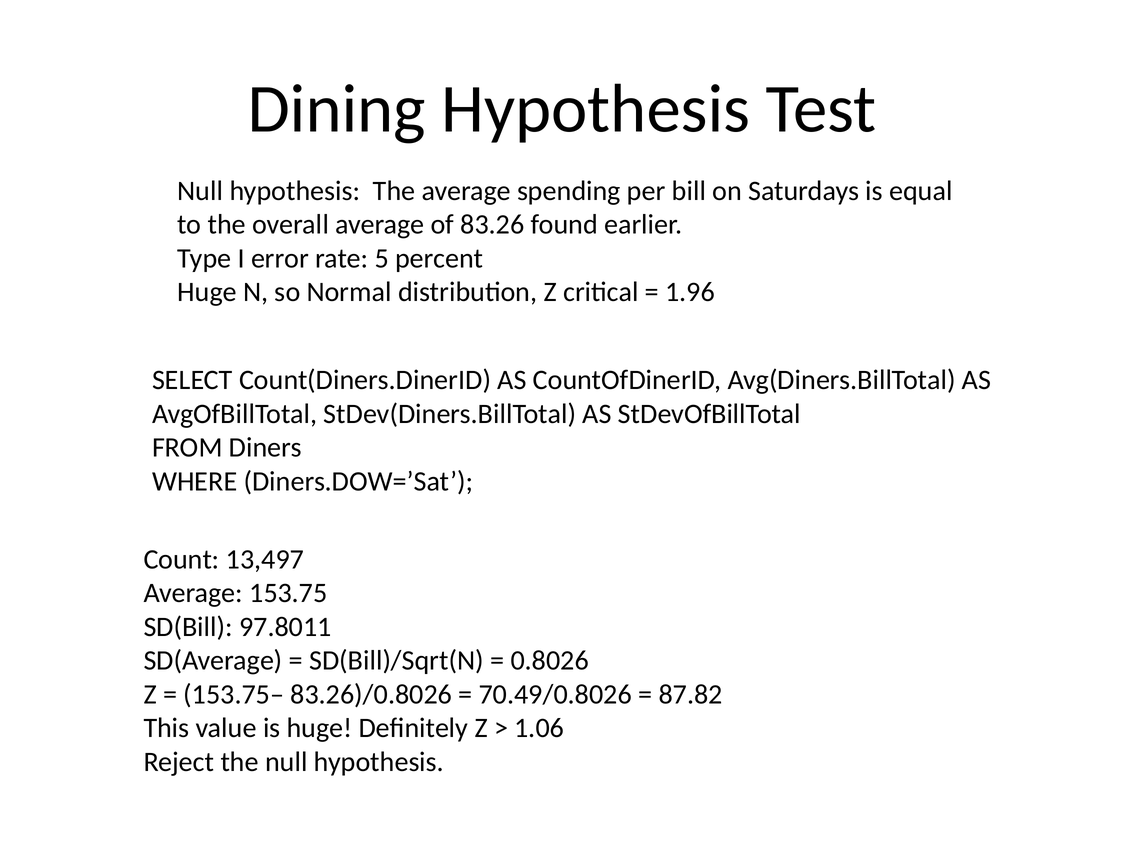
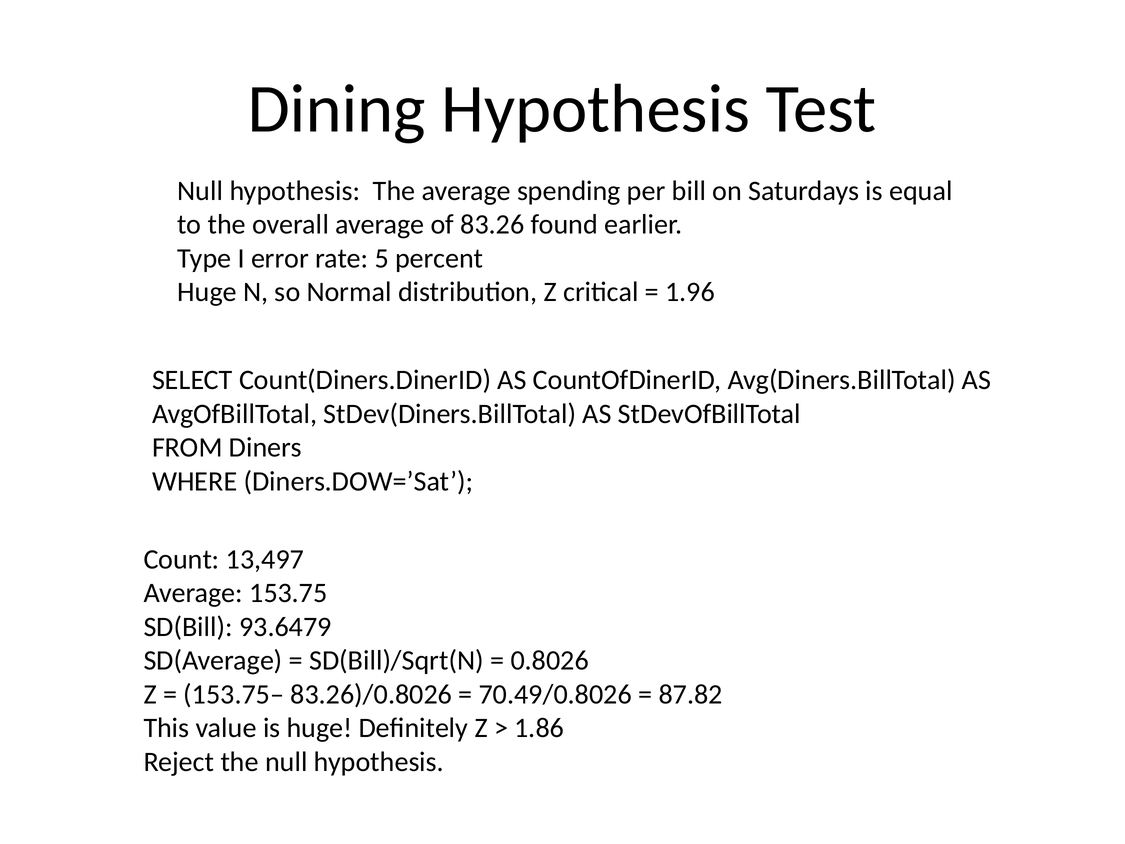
97.8011: 97.8011 -> 93.6479
1.06: 1.06 -> 1.86
